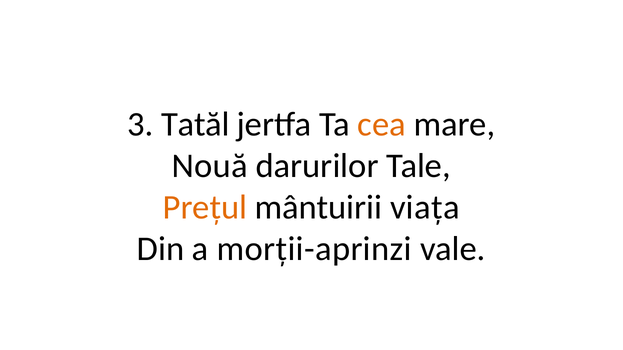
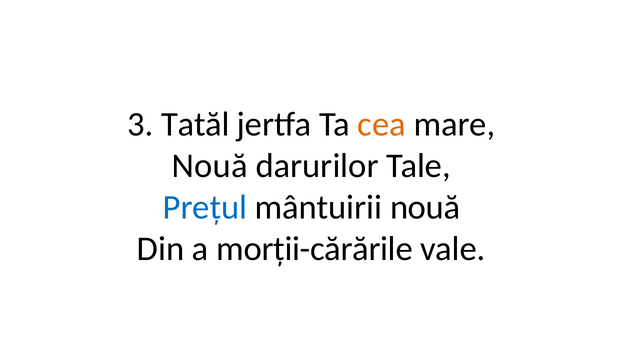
Prețul colour: orange -> blue
mântuirii viața: viața -> nouă
morții-aprinzi: morții-aprinzi -> morții-cărările
